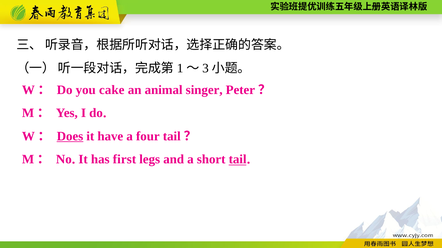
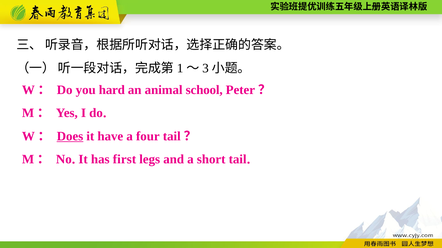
cake: cake -> hard
singer: singer -> school
tail at (238, 160) underline: present -> none
